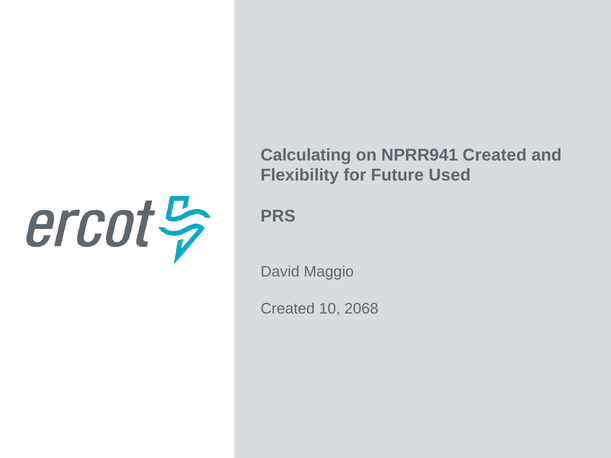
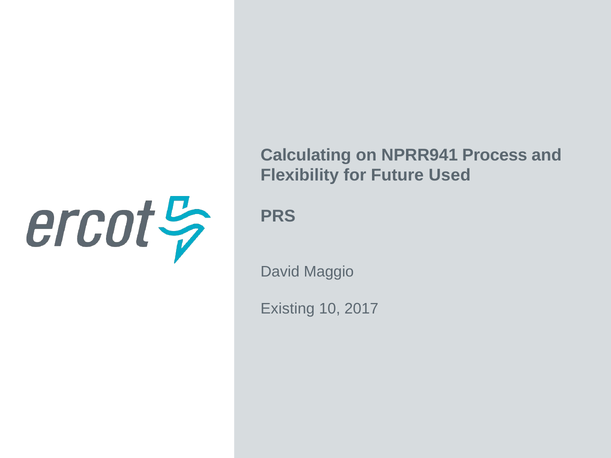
NPRR941 Created: Created -> Process
Created at (288, 309): Created -> Existing
2068: 2068 -> 2017
